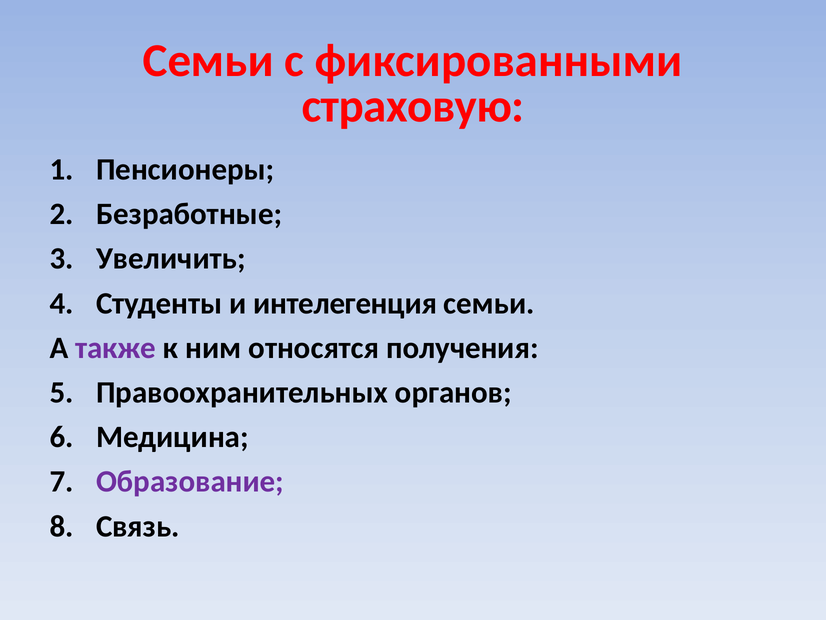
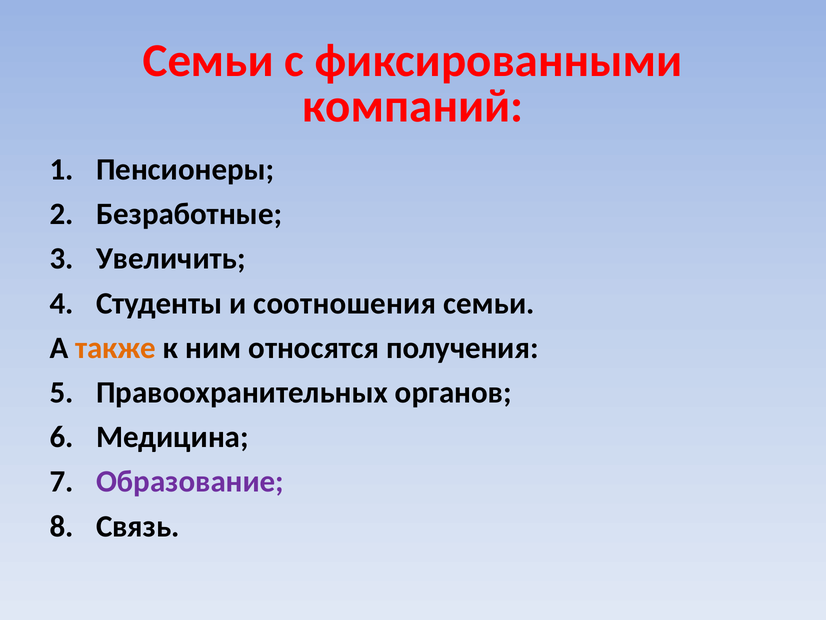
страховую: страховую -> компаний
интелегенция: интелегенция -> соотношения
также colour: purple -> orange
